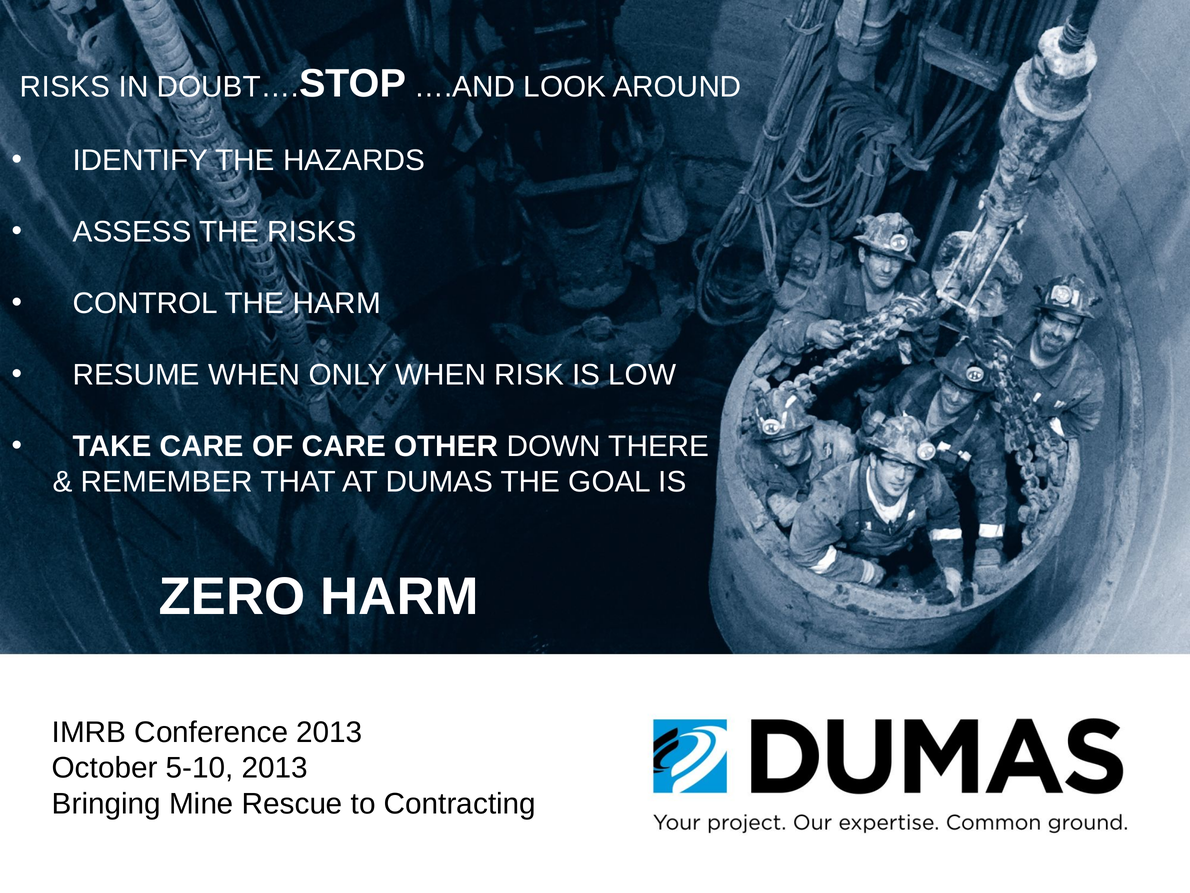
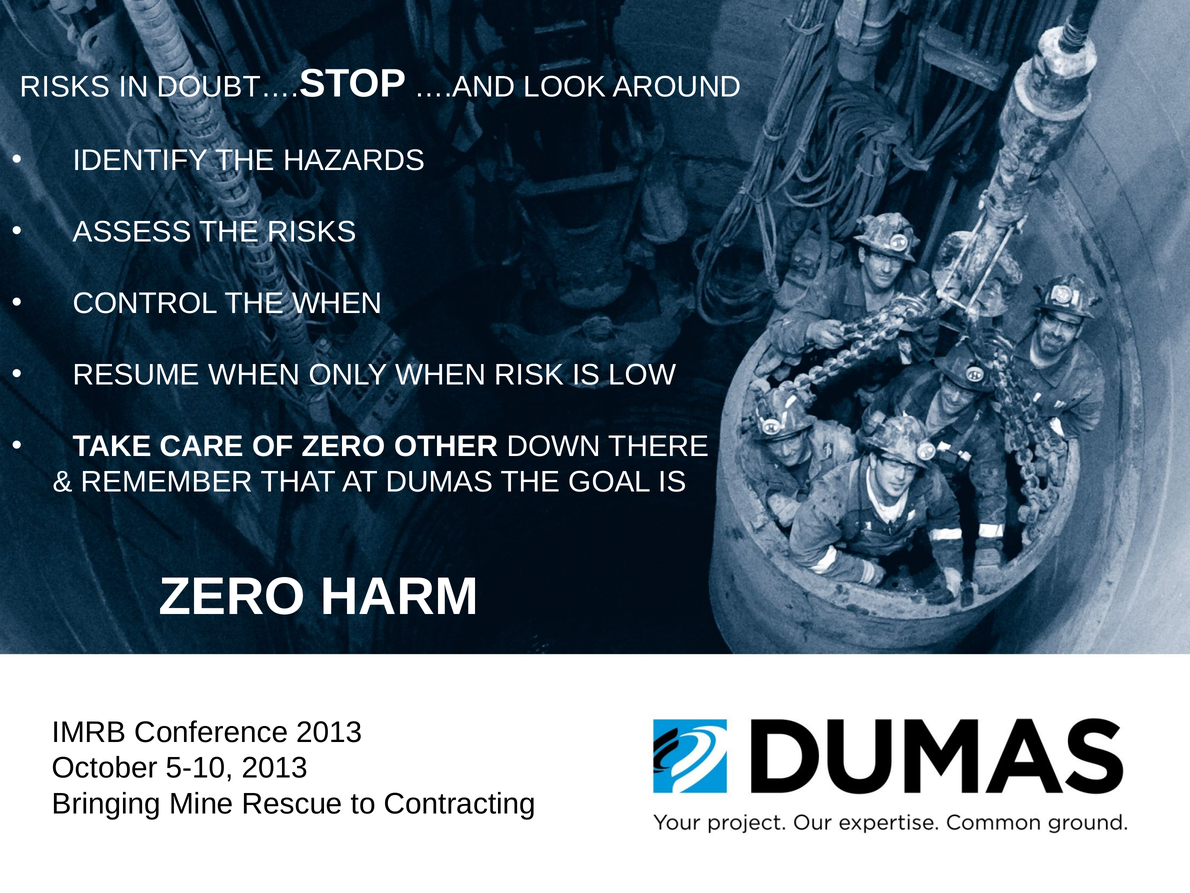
THE HARM: HARM -> WHEN
OF CARE: CARE -> ZERO
